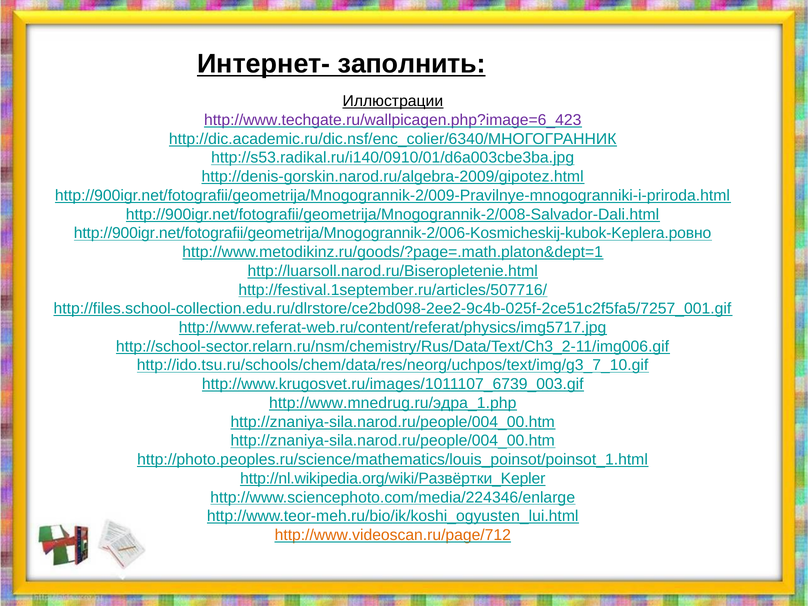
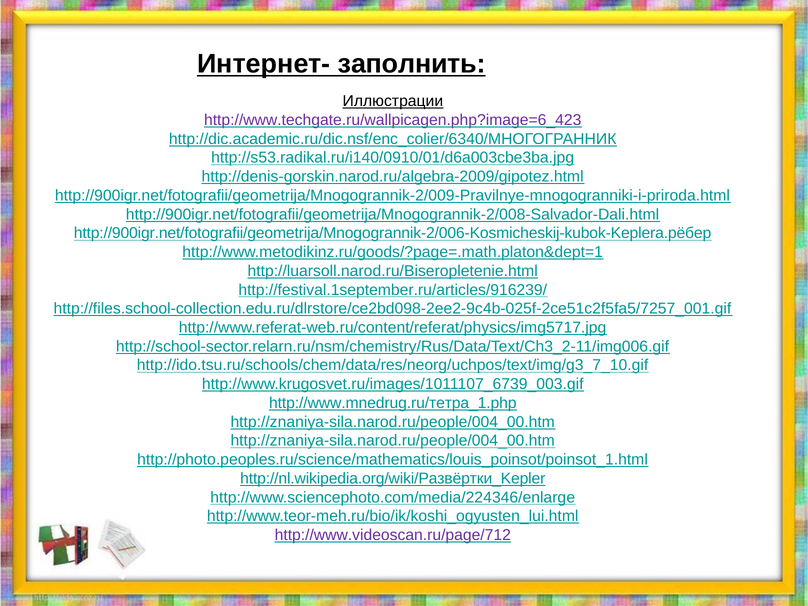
http://900igr.net/fotografii/geometrija/Mnogogrannik-2/006-Kosmicheskij-kubok-Keplera.ровно: http://900igr.net/fotografii/geometrija/Mnogogrannik-2/006-Kosmicheskij-kubok-Keplera.ровно -> http://900igr.net/fotografii/geometrija/Mnogogrannik-2/006-Kosmicheskij-kubok-Keplera.рёбер
http://festival.1september.ru/articles/507716/: http://festival.1september.ru/articles/507716/ -> http://festival.1september.ru/articles/916239/
http://www.mnedrug.ru/эдра_1.php: http://www.mnedrug.ru/эдра_1.php -> http://www.mnedrug.ru/тетра_1.php
http://www.videoscan.ru/page/712 colour: orange -> purple
